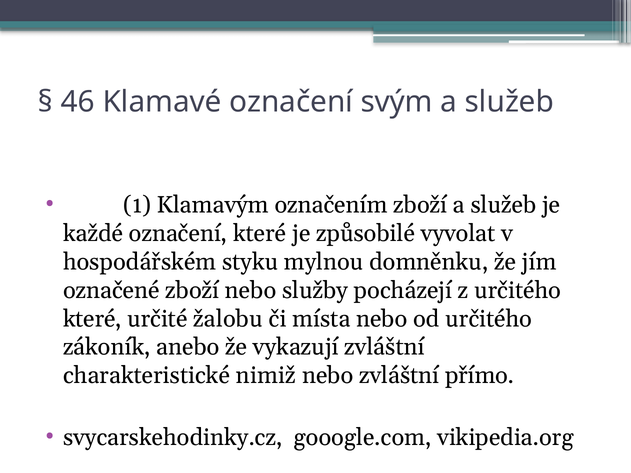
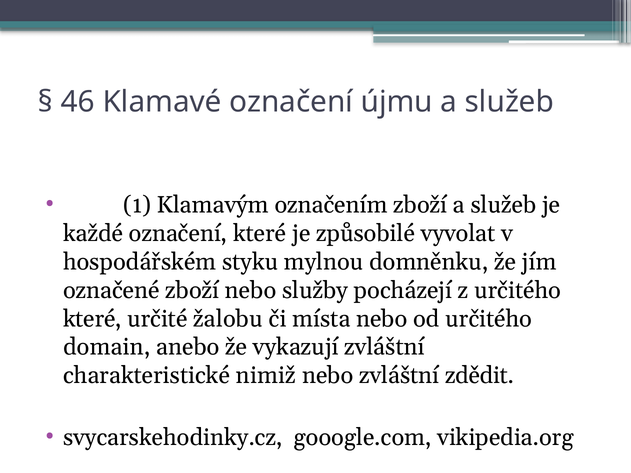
svým: svým -> újmu
zákoník: zákoník -> domain
přímo: přímo -> zdědit
